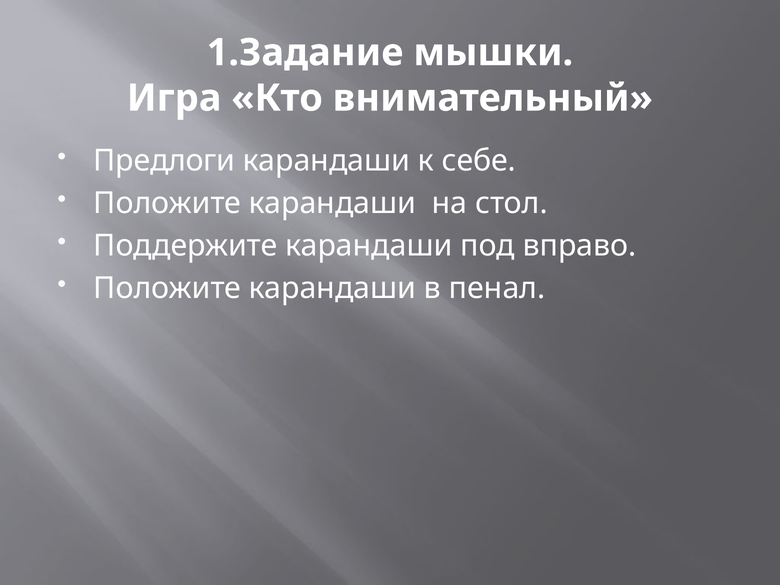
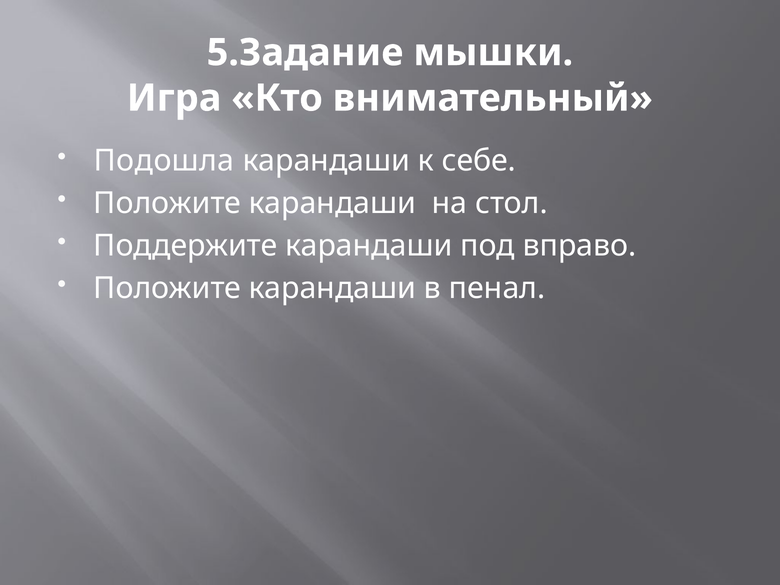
1.Задание: 1.Задание -> 5.Задание
Предлоги: Предлоги -> Подошла
